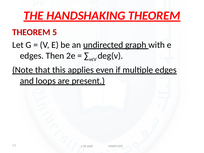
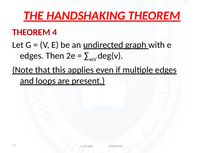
5: 5 -> 4
